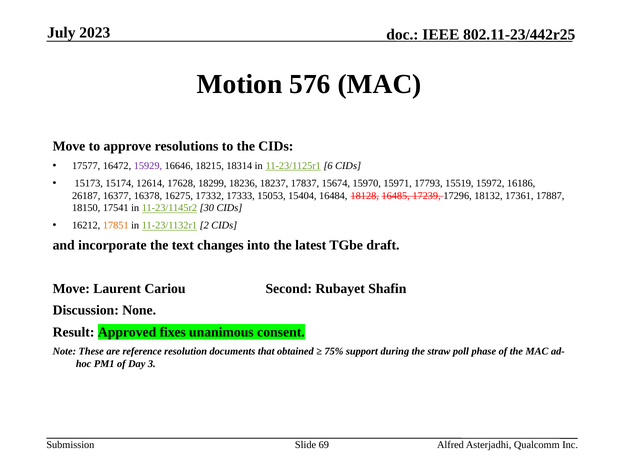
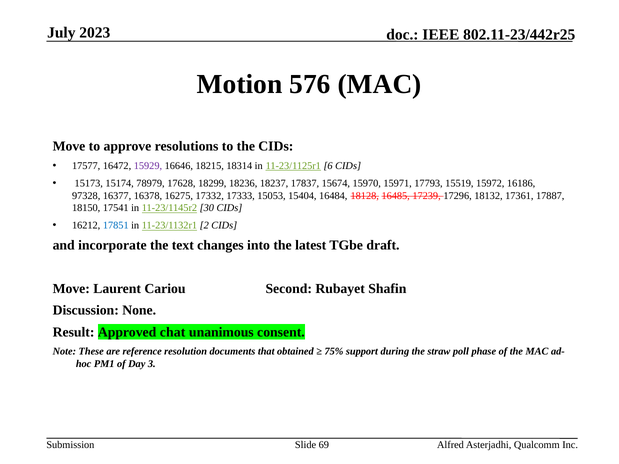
12614: 12614 -> 78979
26187: 26187 -> 97328
17851 colour: orange -> blue
fixes: fixes -> chat
